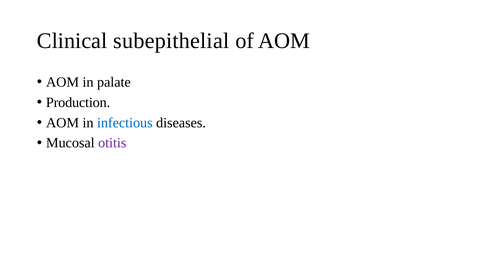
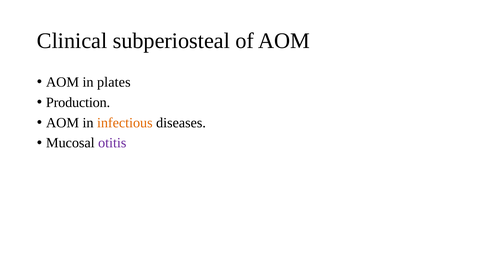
subepithelial: subepithelial -> subperiosteal
palate: palate -> plates
infectious colour: blue -> orange
